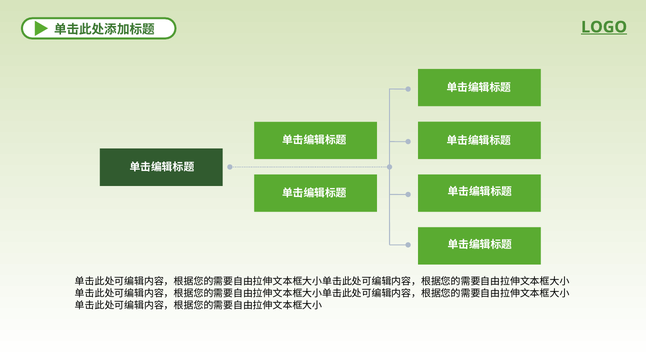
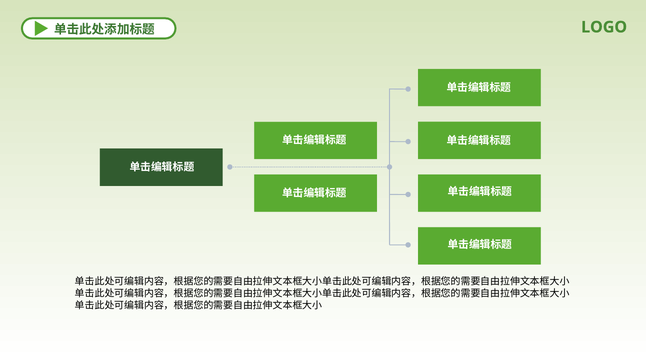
LOGO underline: present -> none
